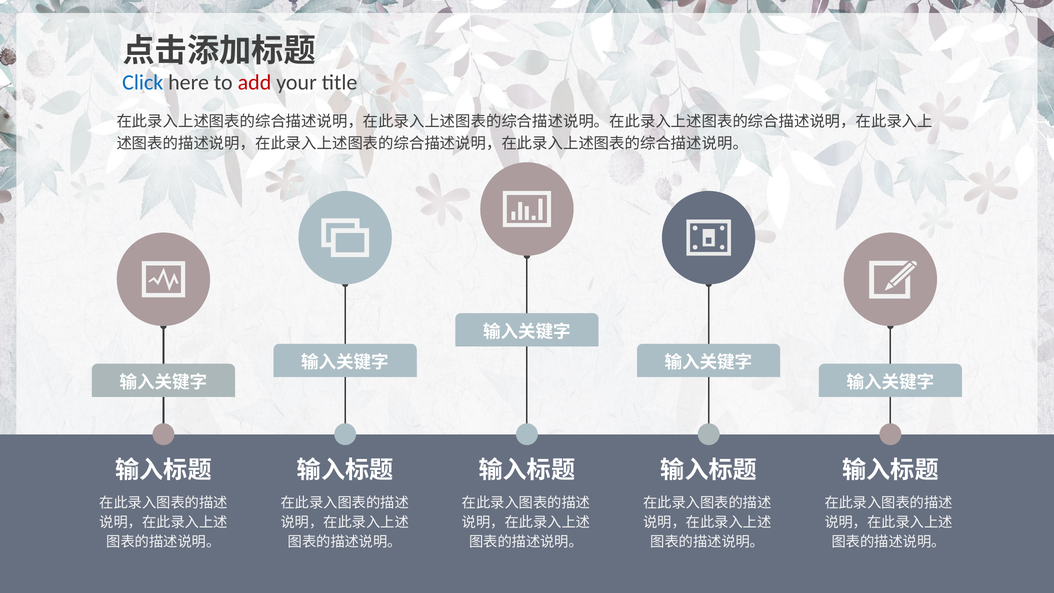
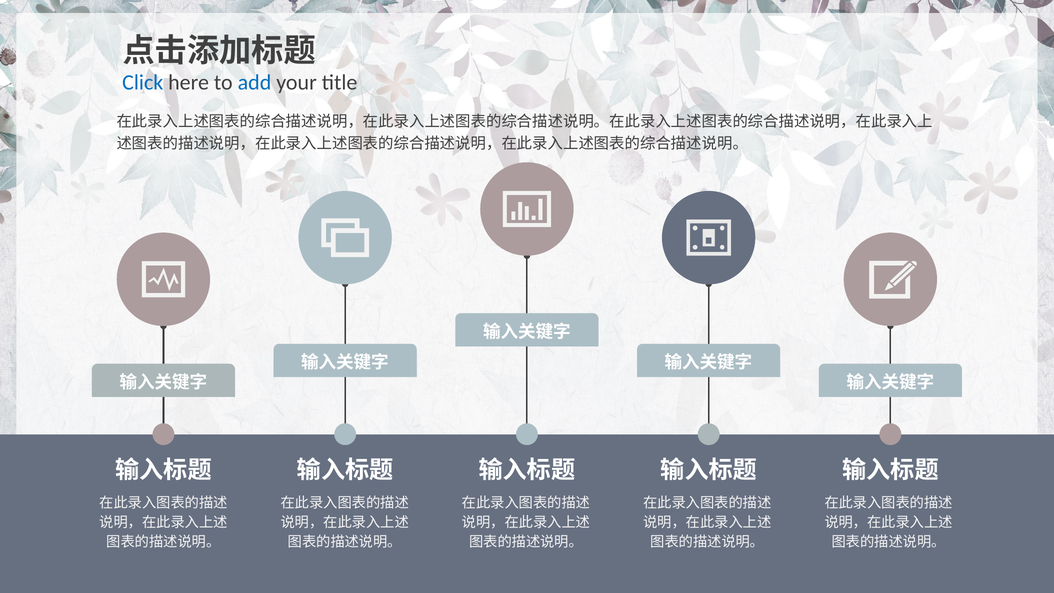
add colour: red -> blue
